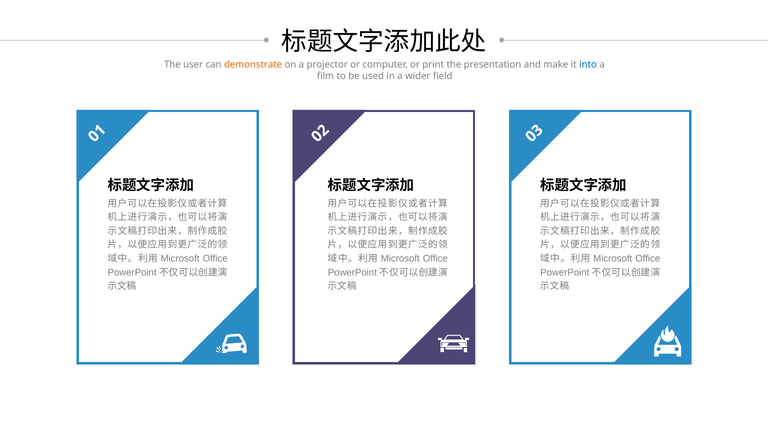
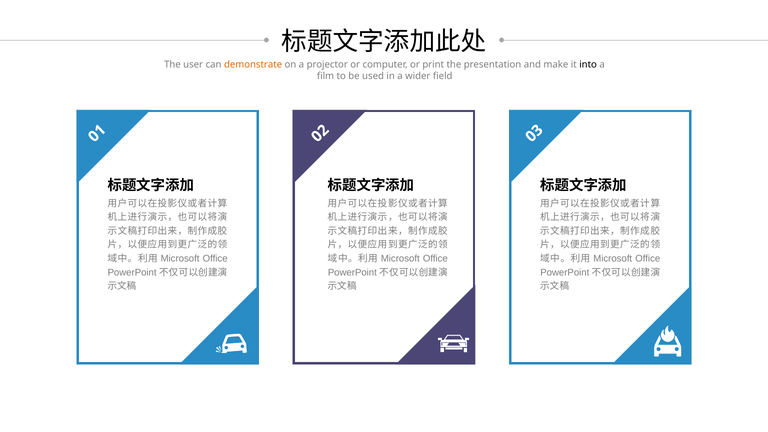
into colour: blue -> black
